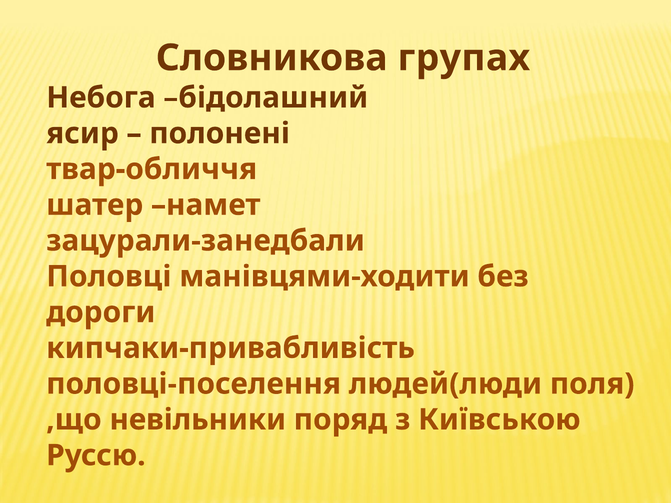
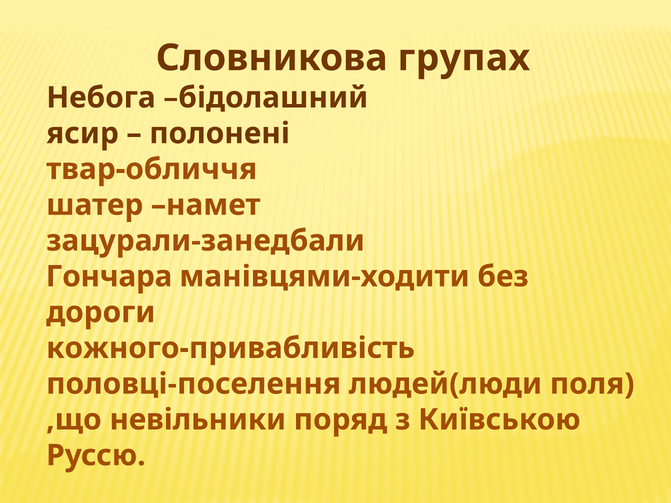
Половці: Половці -> Гончара
кипчаки-привабливість: кипчаки-привабливість -> кожного-привабливість
